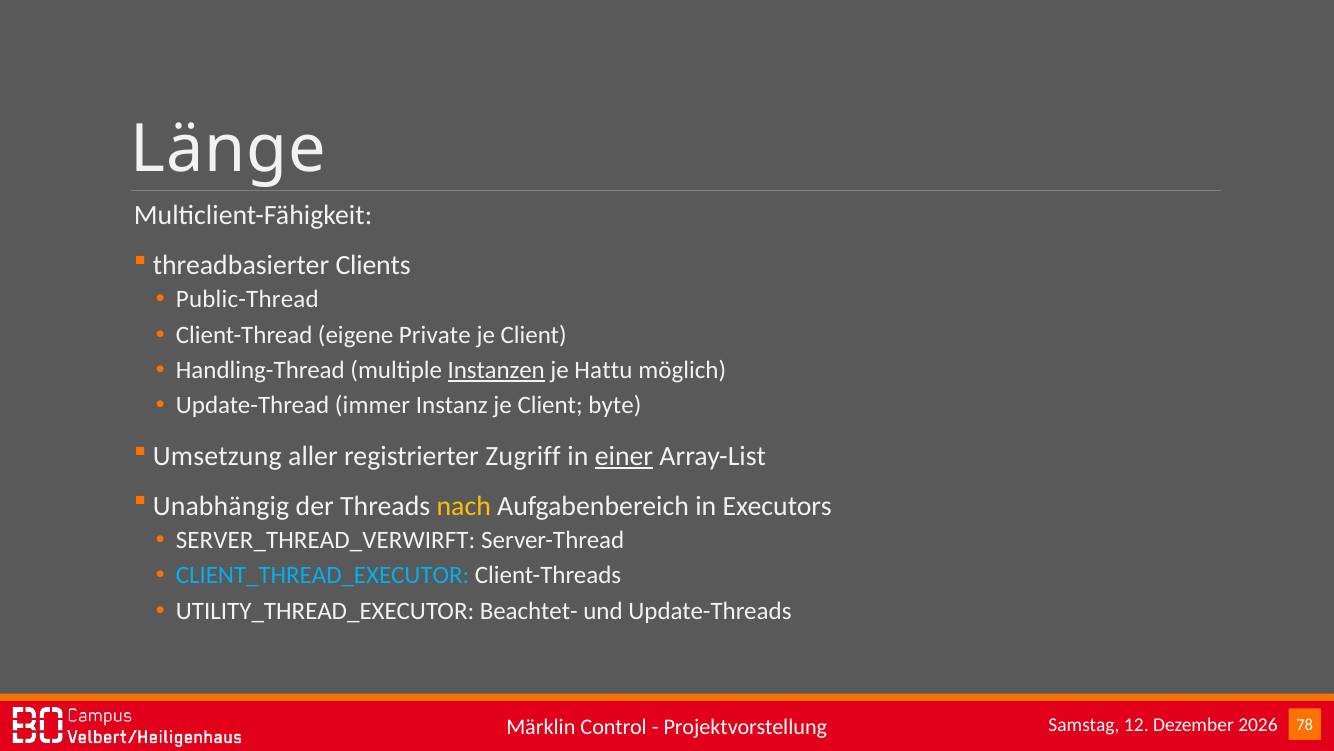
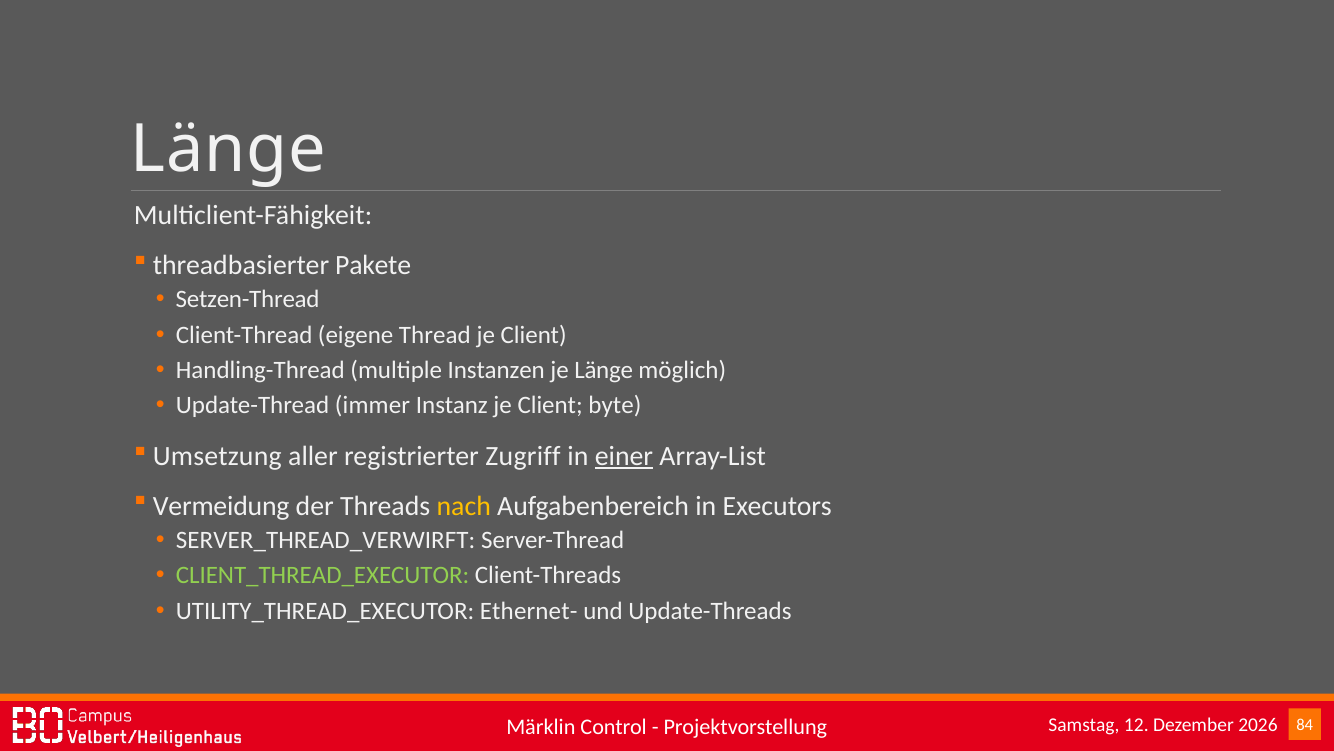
Clients: Clients -> Pakete
Public-Thread: Public-Thread -> Setzen-Thread
Private: Private -> Thread
Instanzen underline: present -> none
je Hattu: Hattu -> Länge
Unabhängig: Unabhängig -> Vermeidung
CLIENT_THREAD_EXECUTOR colour: light blue -> light green
Beachtet-: Beachtet- -> Ethernet-
78: 78 -> 84
